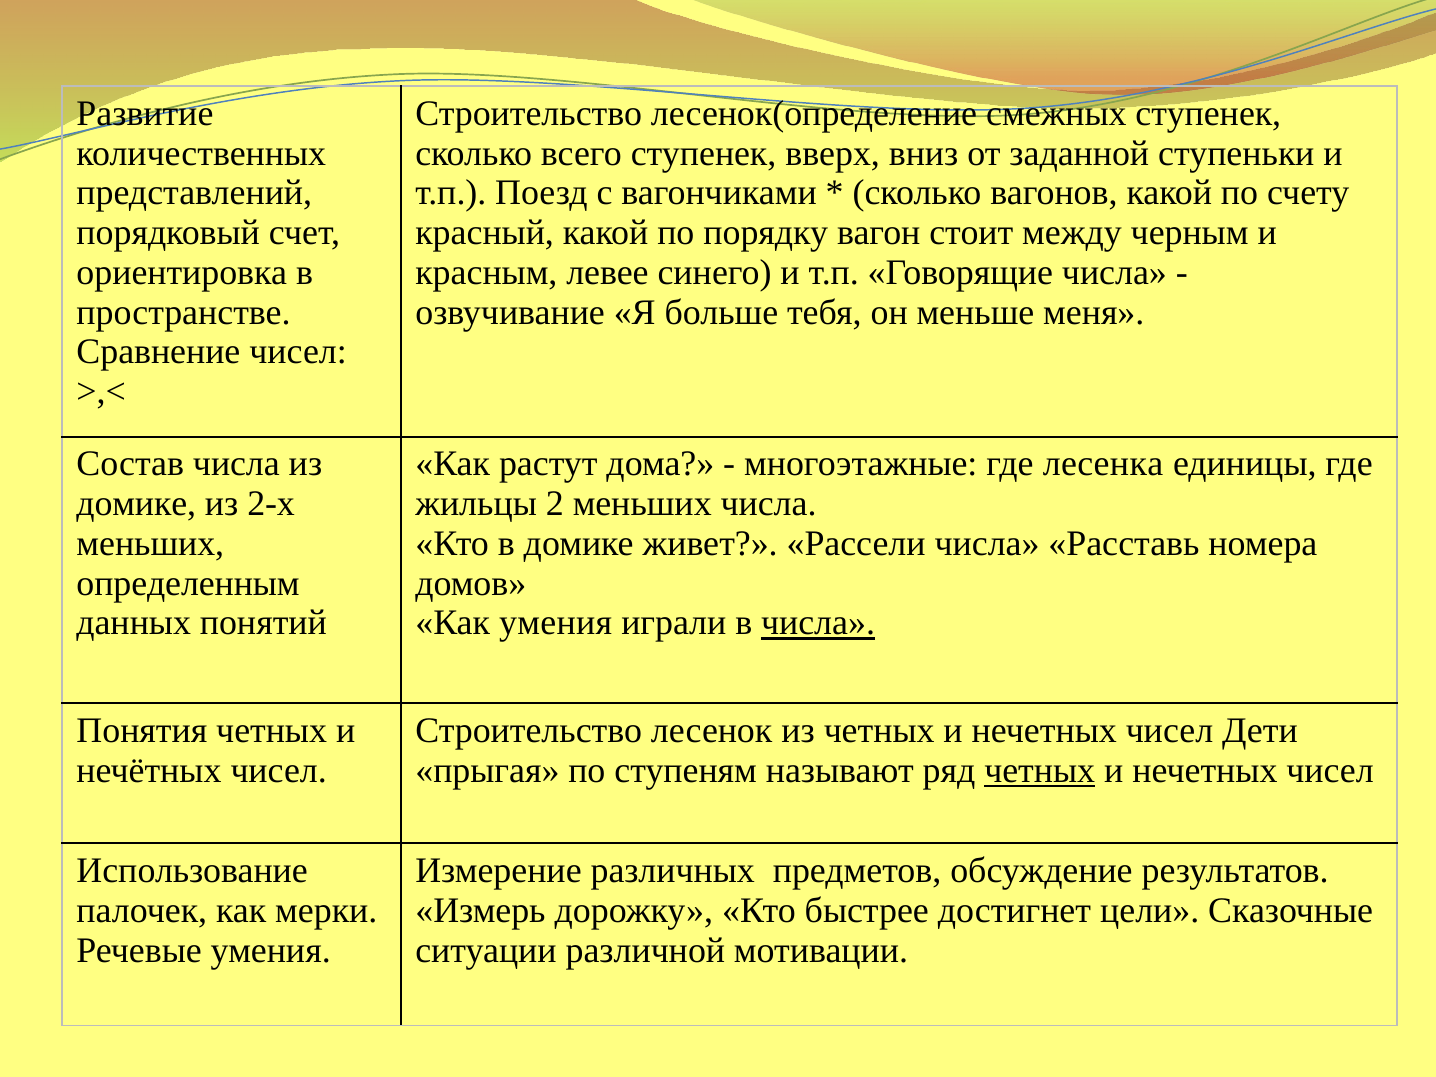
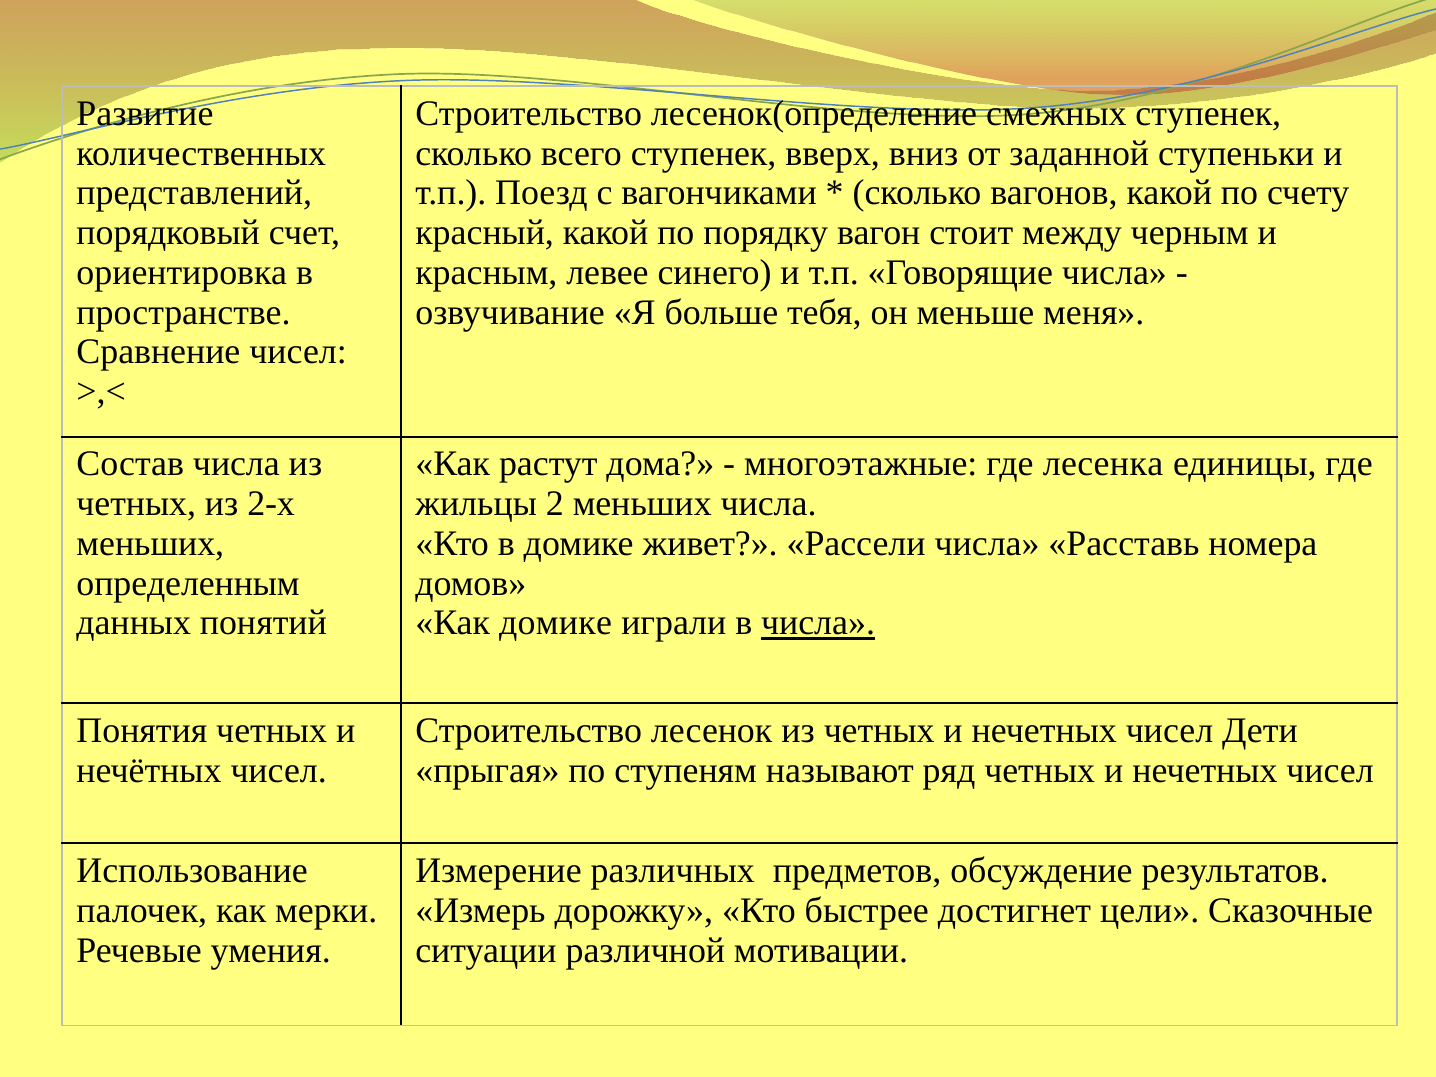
домике at (136, 504): домике -> четных
Как умения: умения -> домике
четных at (1040, 770) underline: present -> none
